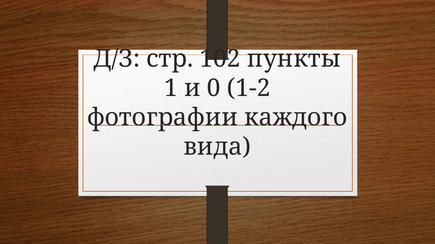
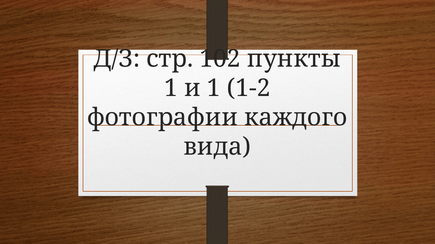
и 0: 0 -> 1
